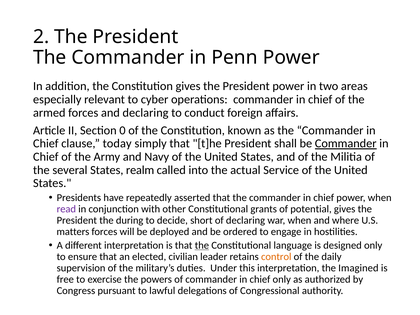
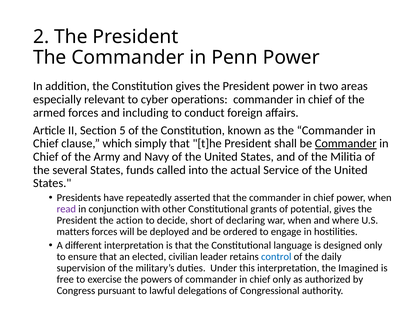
and declaring: declaring -> including
0: 0 -> 5
today: today -> which
realm: realm -> funds
during: during -> action
the at (202, 245) underline: present -> none
control colour: orange -> blue
